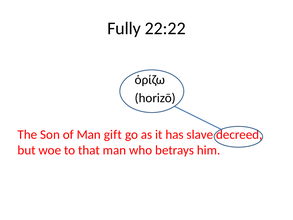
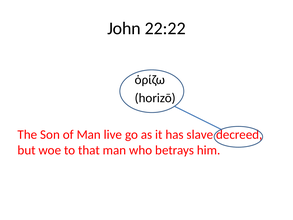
Fully: Fully -> John
gift: gift -> live
